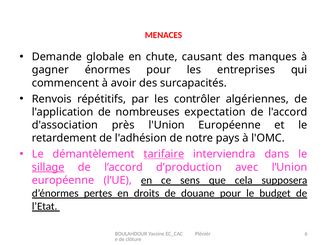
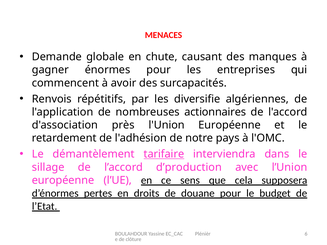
contrôler: contrôler -> diversifie
expectation: expectation -> actionnaires
sillage underline: present -> none
